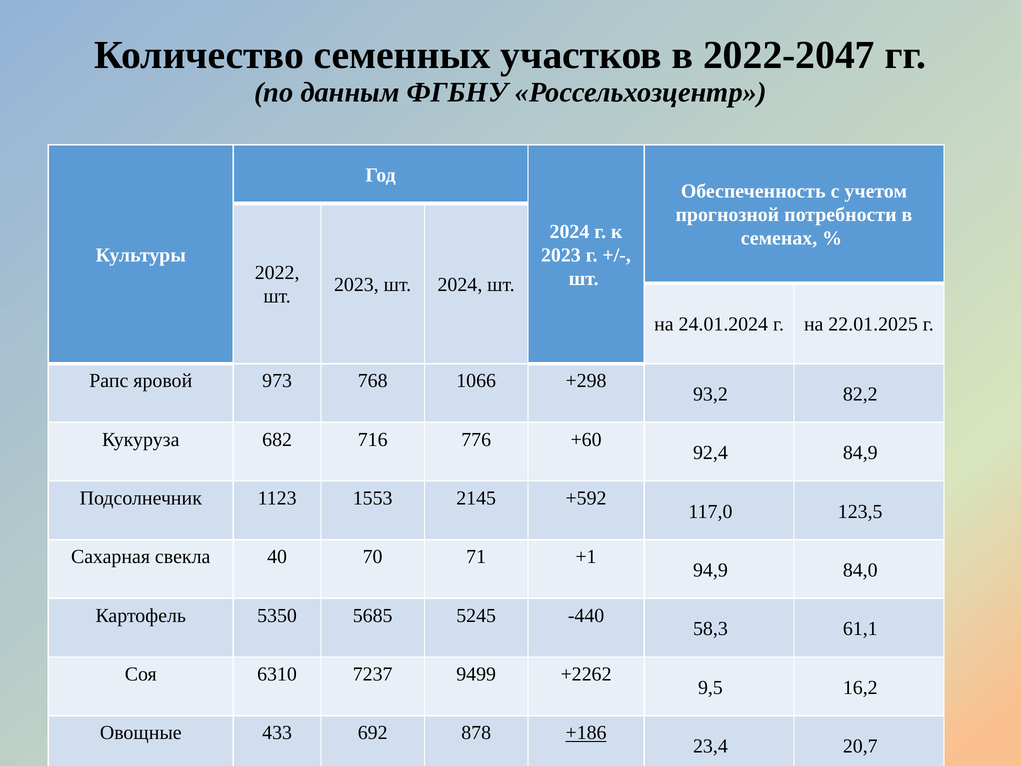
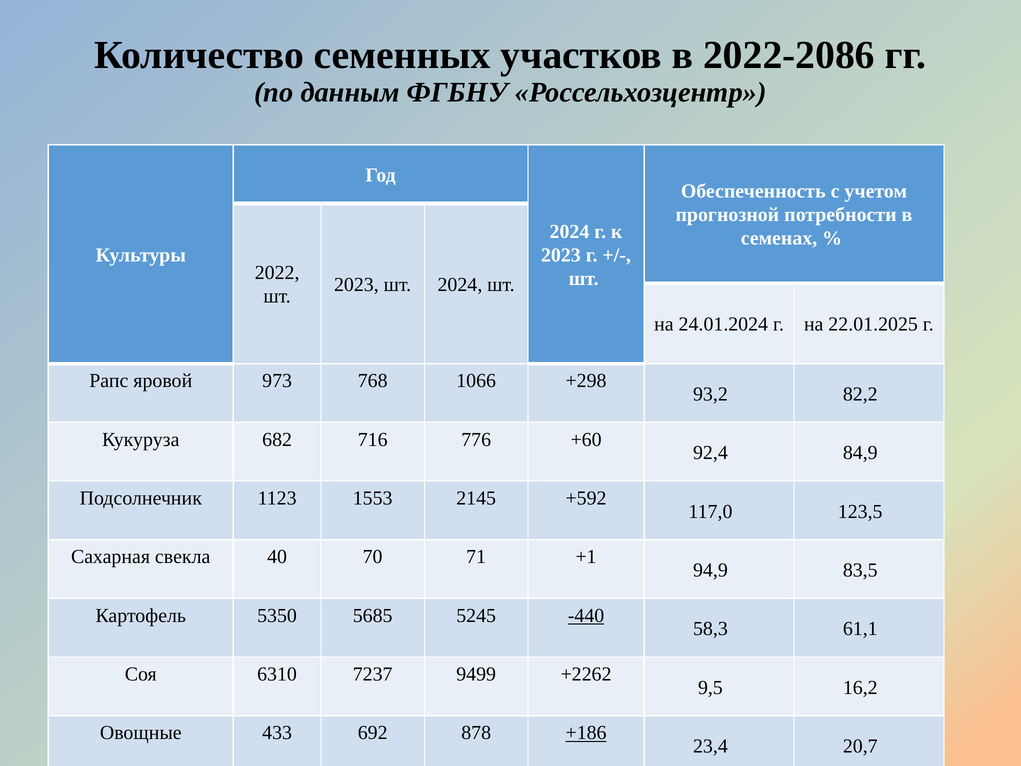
2022-2047: 2022-2047 -> 2022-2086
84,0: 84,0 -> 83,5
-440 underline: none -> present
